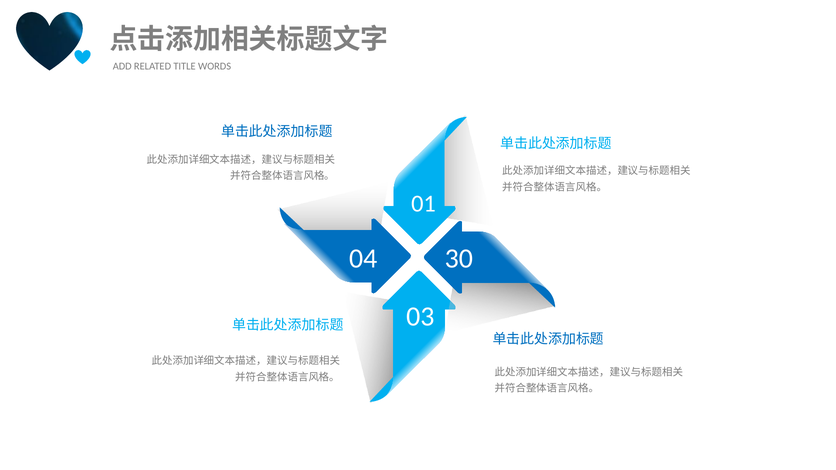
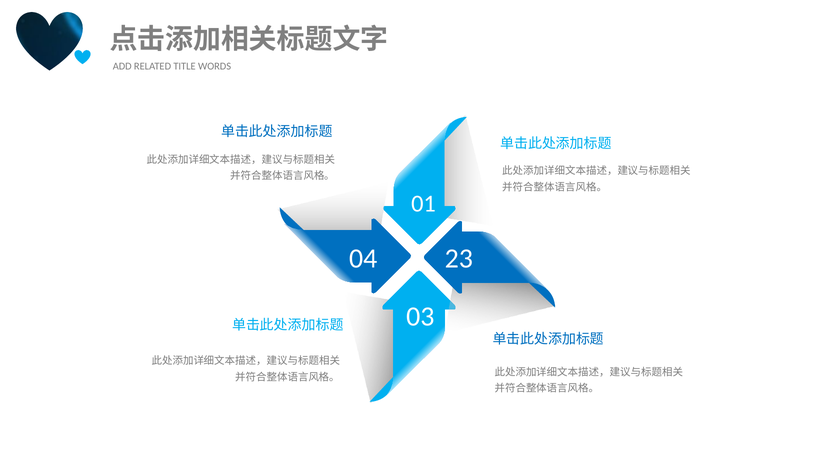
30: 30 -> 23
